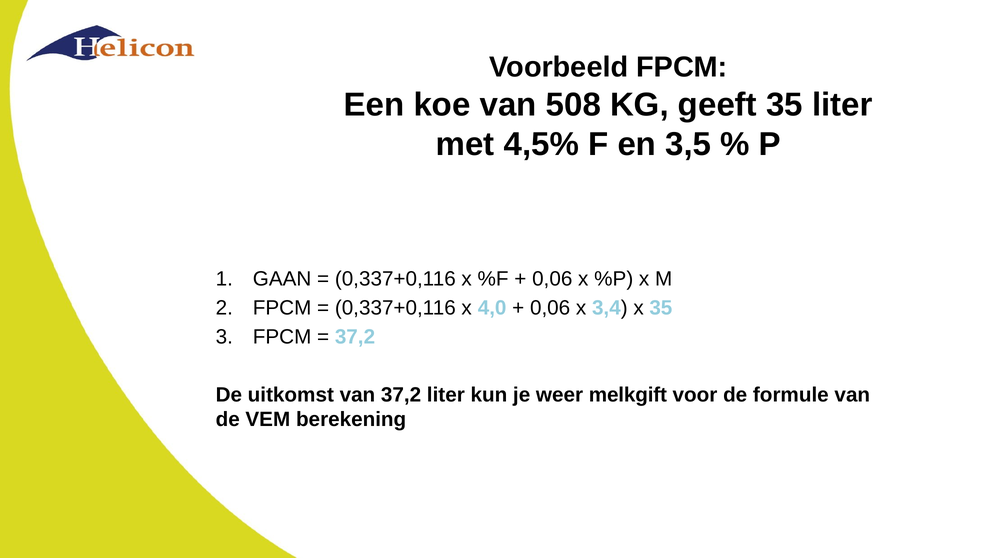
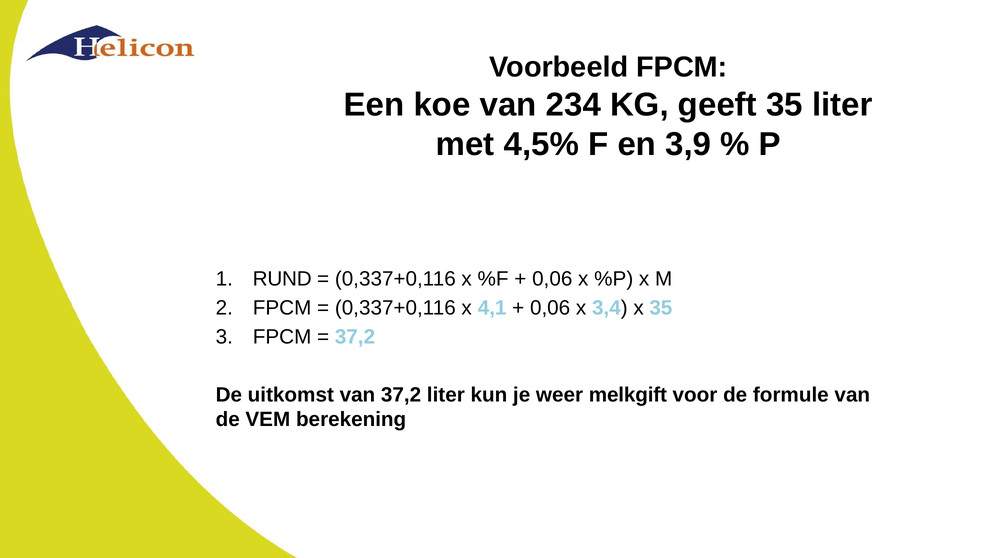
508: 508 -> 234
3,5: 3,5 -> 3,9
GAAN: GAAN -> RUND
4,0: 4,0 -> 4,1
